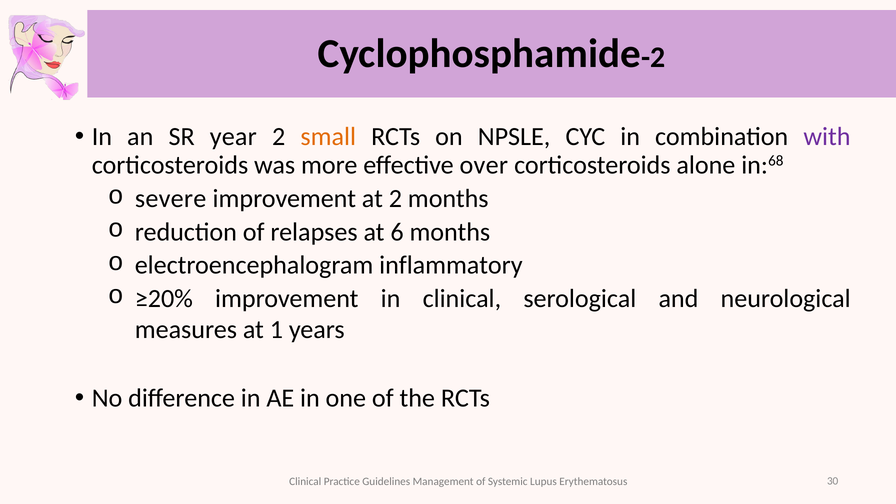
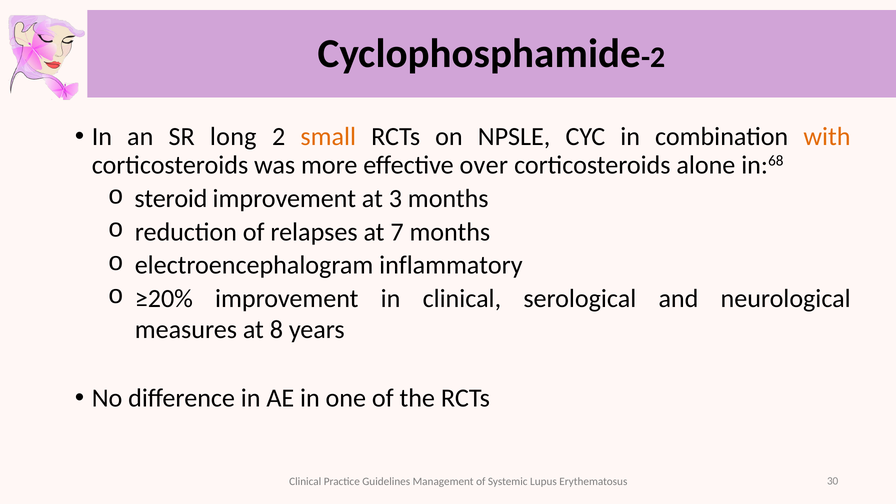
year: year -> long
with colour: purple -> orange
severe: severe -> steroid
at 2: 2 -> 3
6: 6 -> 7
1: 1 -> 8
